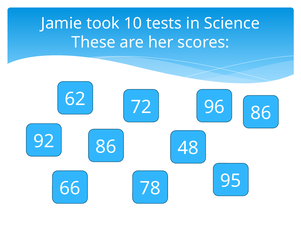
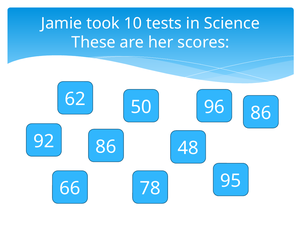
72: 72 -> 50
